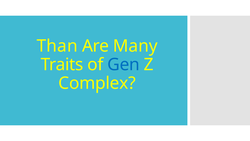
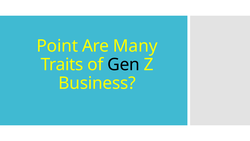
Than: Than -> Point
Gen colour: blue -> black
Complex: Complex -> Business
